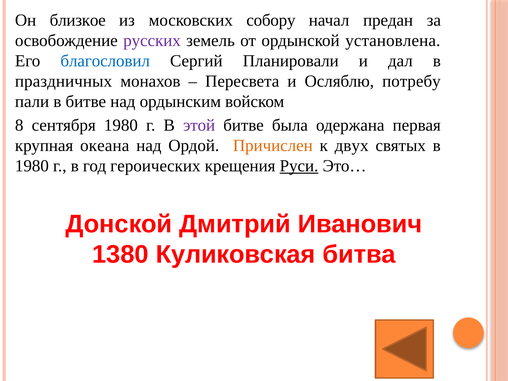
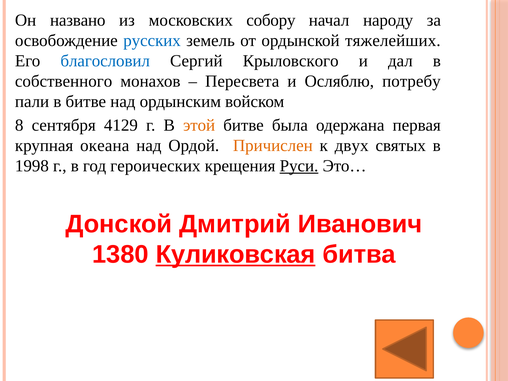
близкое: близкое -> названо
предан: предан -> народу
русских colour: purple -> blue
установлена: установлена -> тяжелейших
Планировали: Планировали -> Крыловского
праздничных: праздничных -> собственного
сентября 1980: 1980 -> 4129
этой colour: purple -> orange
1980 at (32, 166): 1980 -> 1998
Куликовская underline: none -> present
